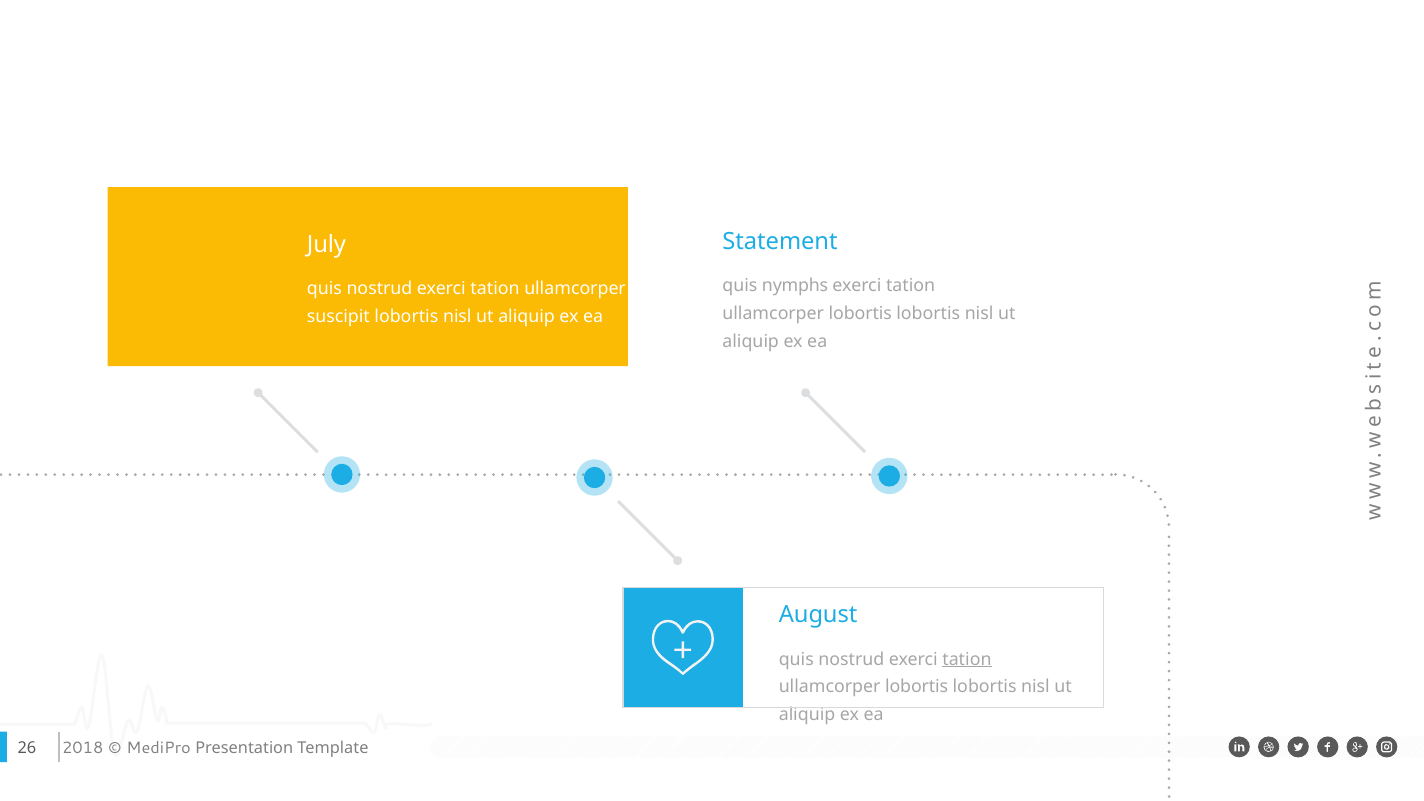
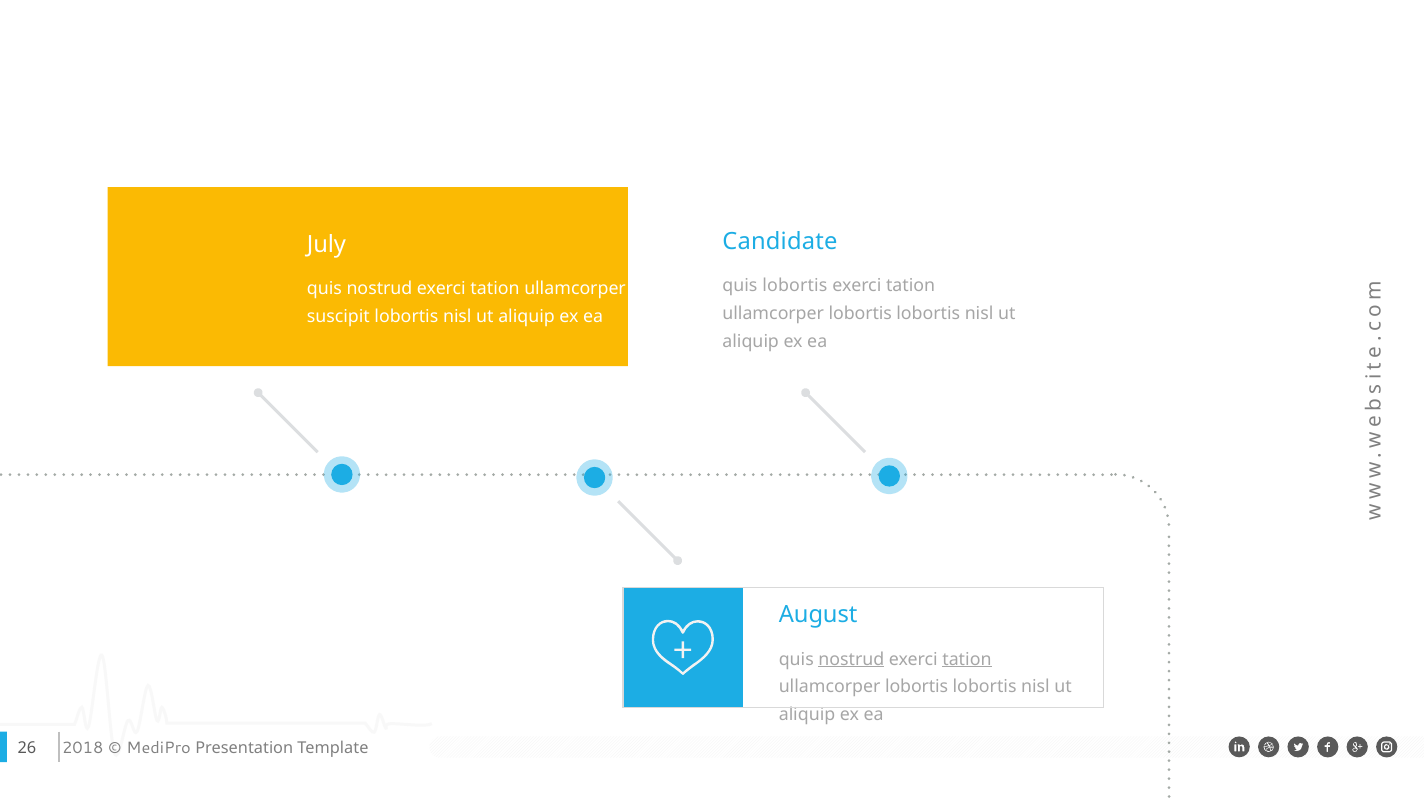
Statement: Statement -> Candidate
quis nymphs: nymphs -> lobortis
nostrud at (851, 659) underline: none -> present
